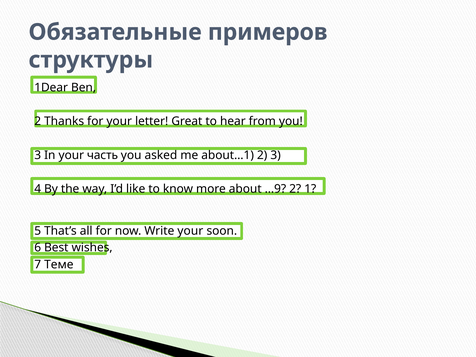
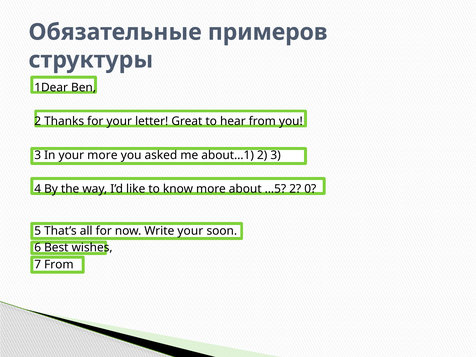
your часть: часть -> more
…9: …9 -> …5
1: 1 -> 0
7 Теме: Теме -> From
